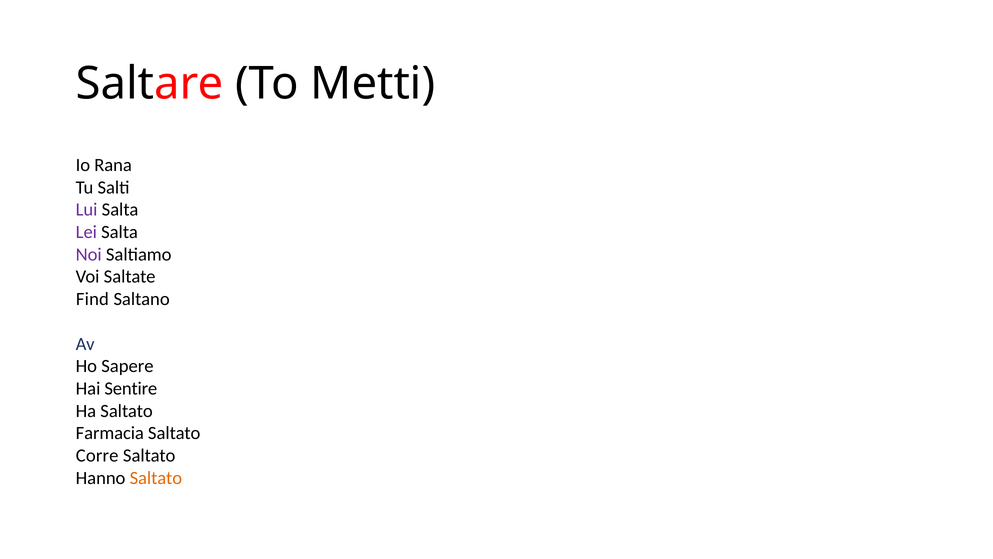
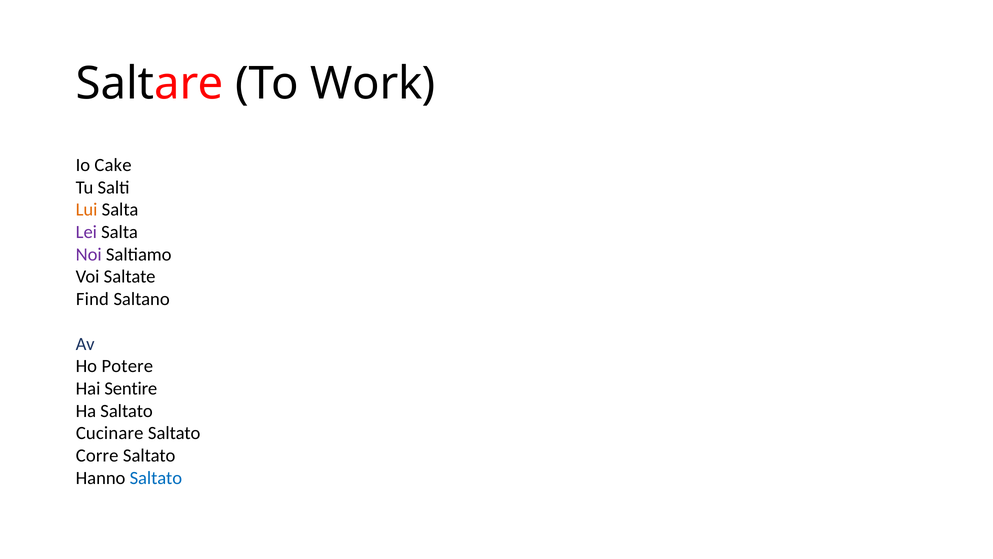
Metti: Metti -> Work
Rana: Rana -> Cake
Lui colour: purple -> orange
Sapere: Sapere -> Potere
Farmacia: Farmacia -> Cucinare
Saltato at (156, 478) colour: orange -> blue
